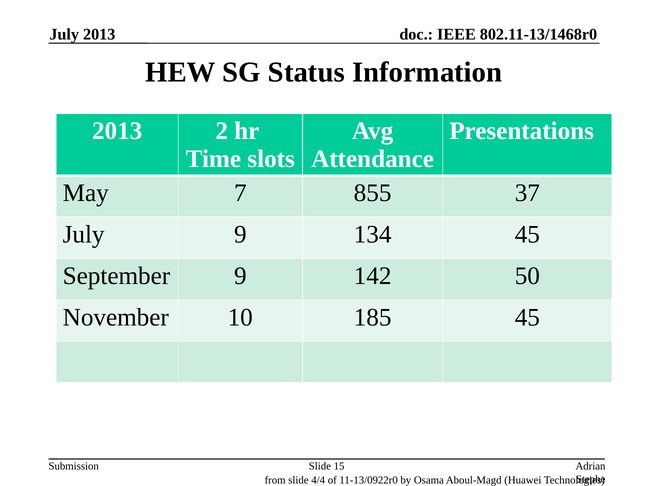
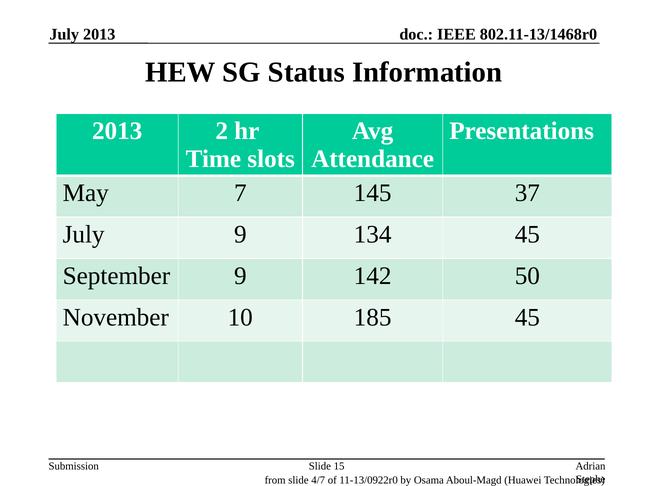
855: 855 -> 145
4/4: 4/4 -> 4/7
